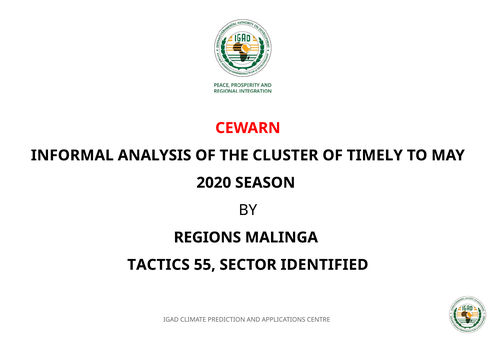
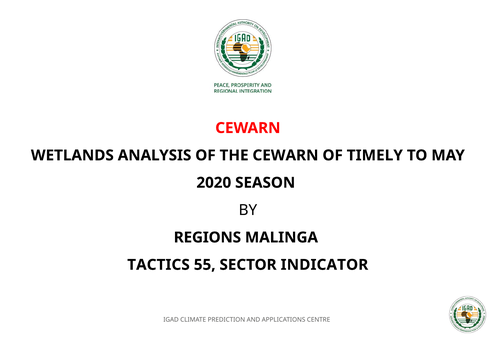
INFORMAL: INFORMAL -> WETLANDS
THE CLUSTER: CLUSTER -> CEWARN
IDENTIFIED: IDENTIFIED -> INDICATOR
